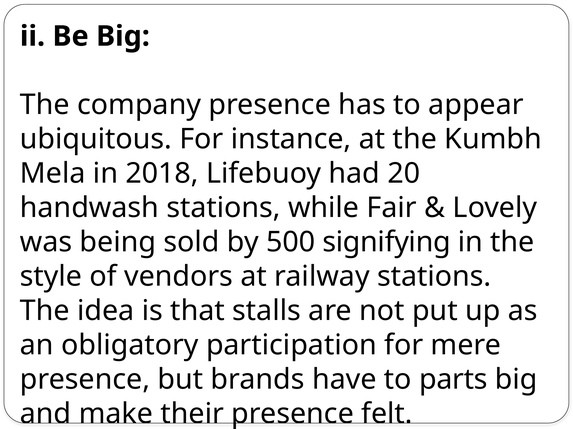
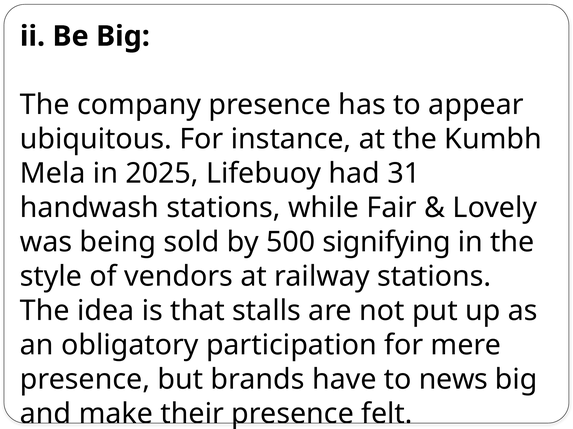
2018: 2018 -> 2025
20: 20 -> 31
parts: parts -> news
